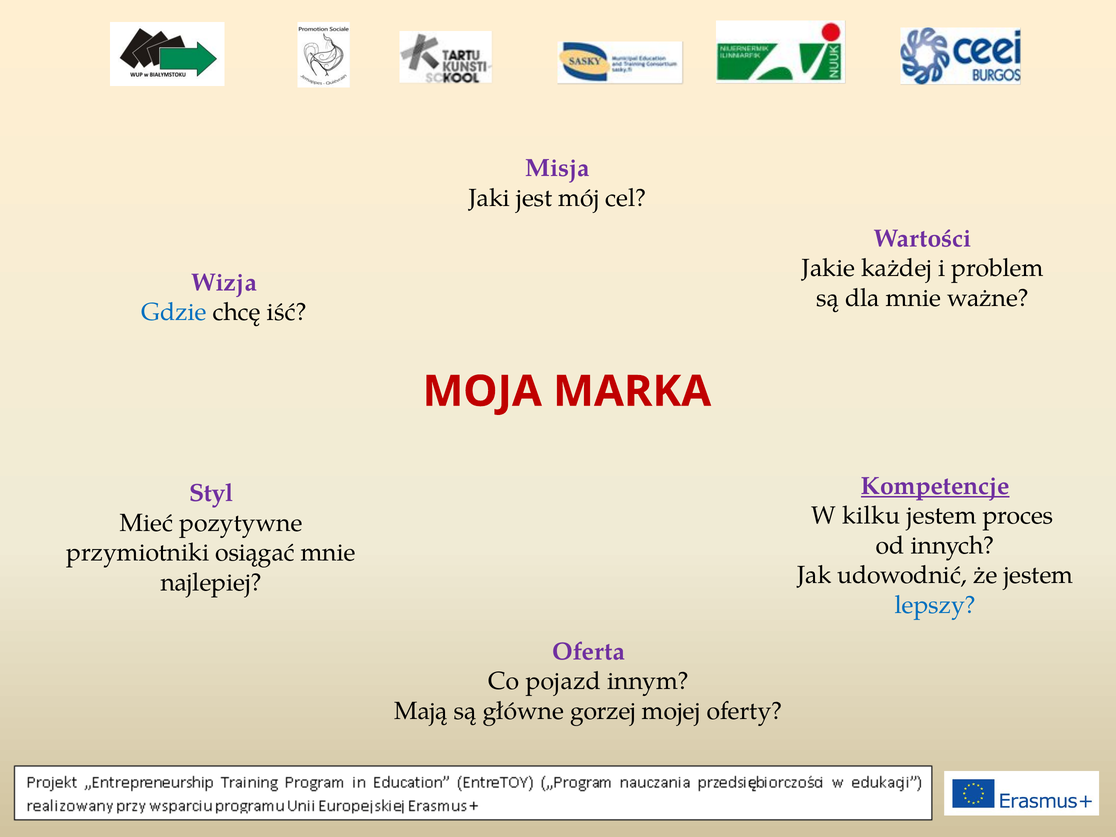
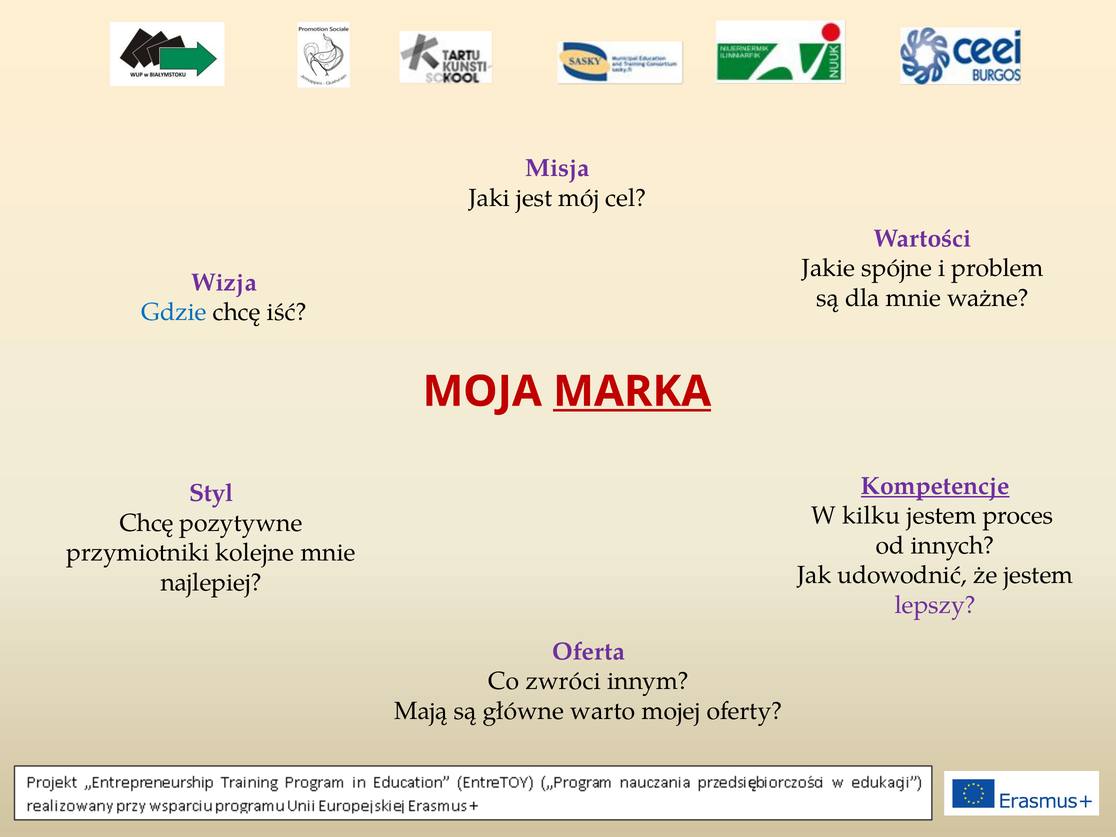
każdej: każdej -> spójne
MARKA underline: none -> present
Mieć at (147, 523): Mieć -> Chcę
osiągać: osiągać -> kolejne
lepszy colour: blue -> purple
pojazd: pojazd -> zwróci
gorzej: gorzej -> warto
